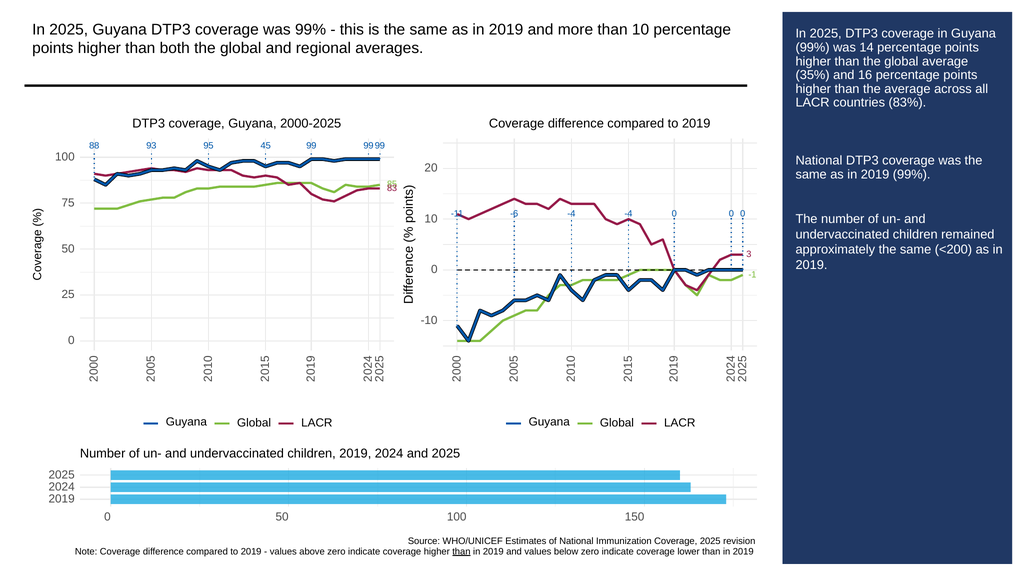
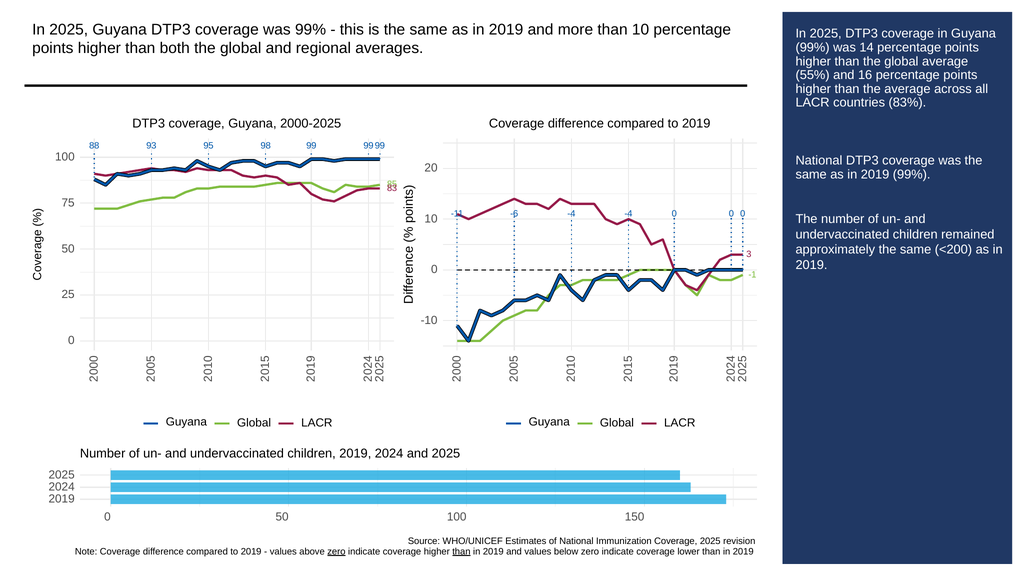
35%: 35% -> 55%
45: 45 -> 98
zero at (336, 552) underline: none -> present
